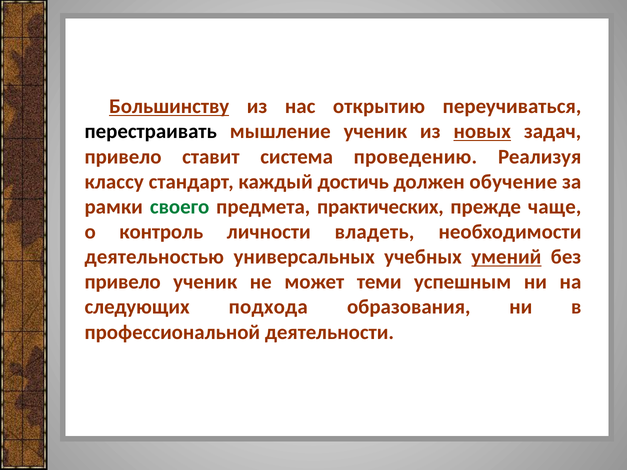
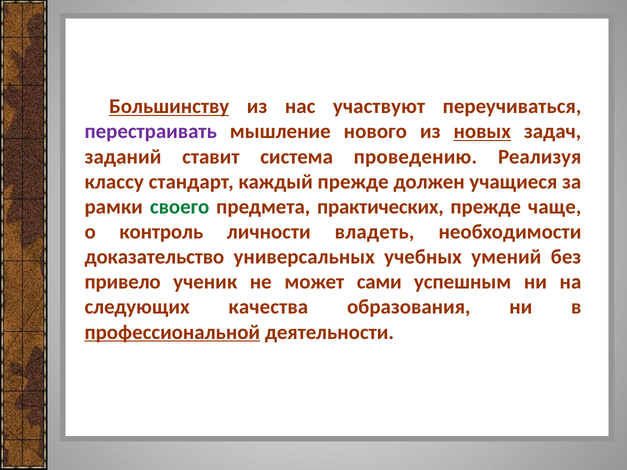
открытию: открытию -> участвуют
перестраивать colour: black -> purple
мышление ученик: ученик -> нового
привело at (123, 157): привело -> заданий
каждый достичь: достичь -> прежде
обучение: обучение -> учащиеся
деятельностью: деятельностью -> доказательство
умений underline: present -> none
теми: теми -> сами
подхода: подхода -> качества
профессиональной underline: none -> present
